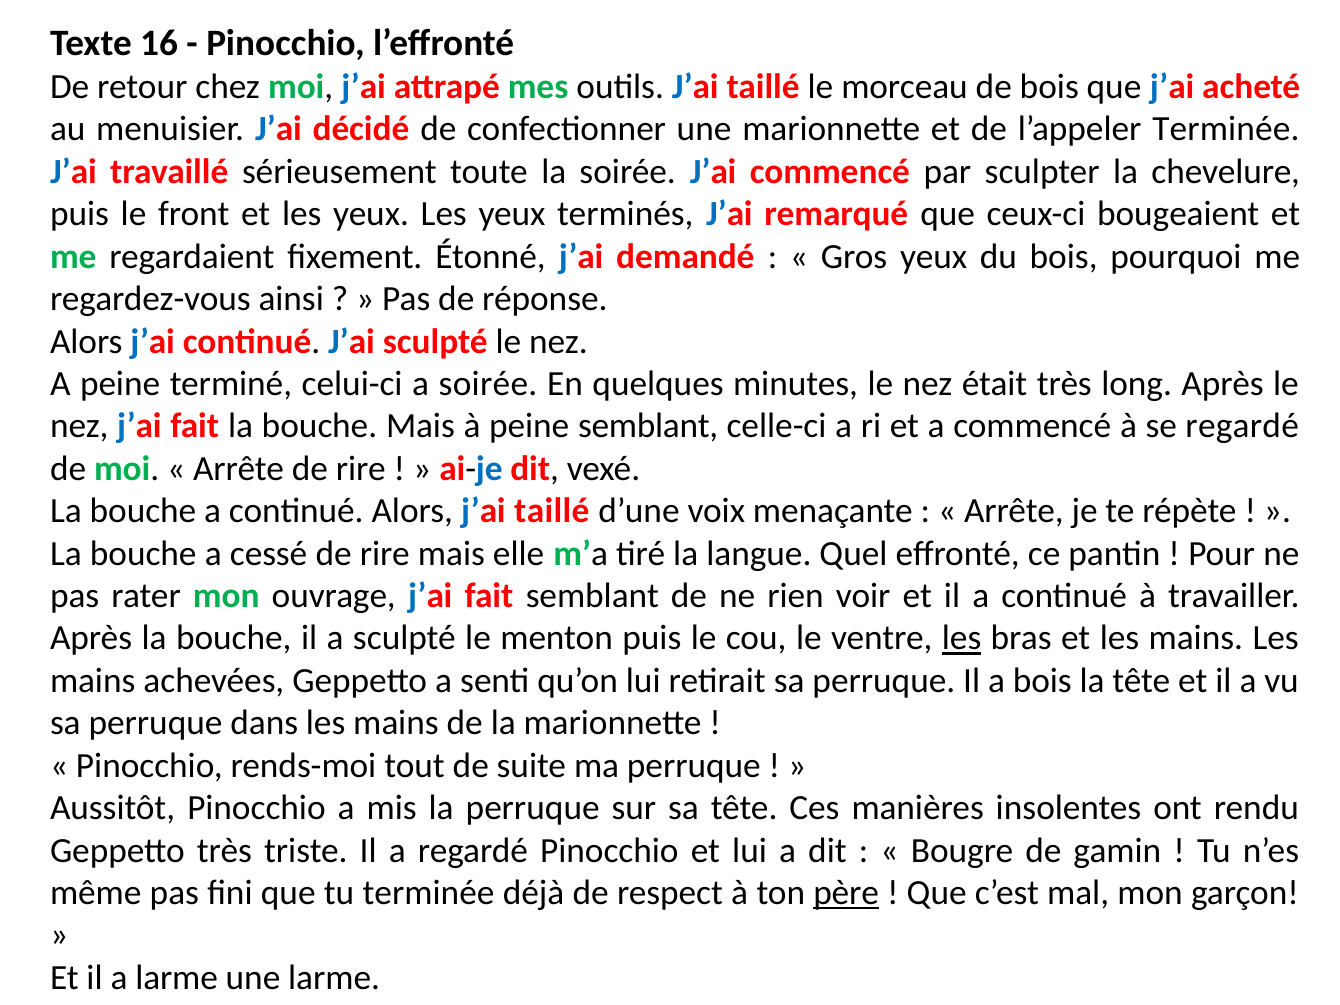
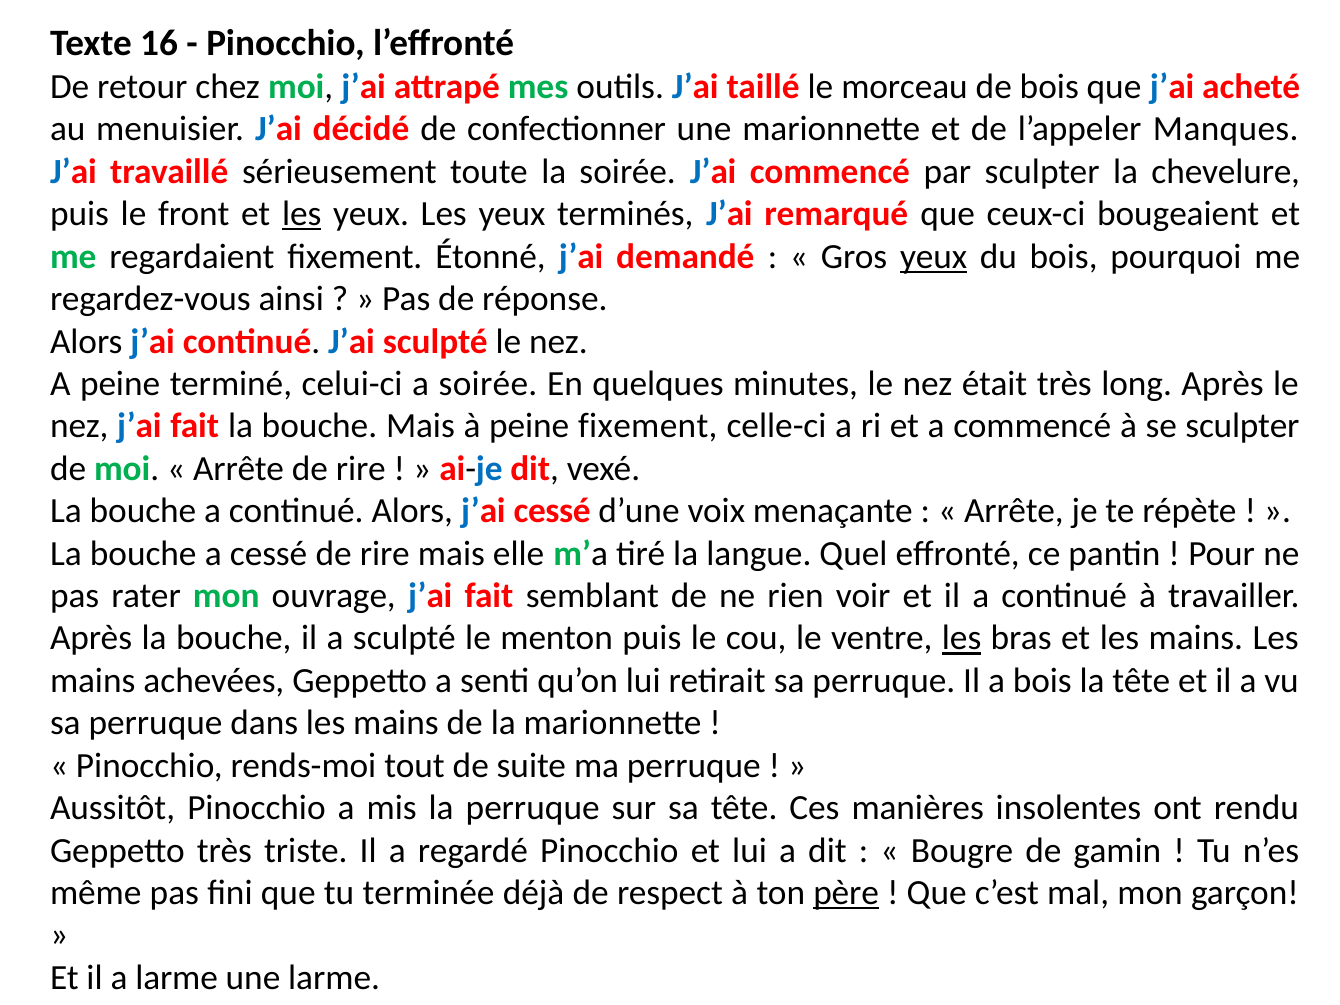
l’appeler Terminée: Terminée -> Manques
les at (302, 214) underline: none -> present
yeux at (934, 257) underline: none -> present
peine semblant: semblant -> fixement
se regardé: regardé -> sculpter
Alors j’ai taillé: taillé -> cessé
